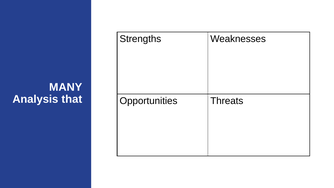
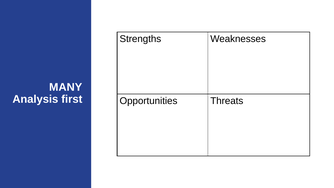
that: that -> first
